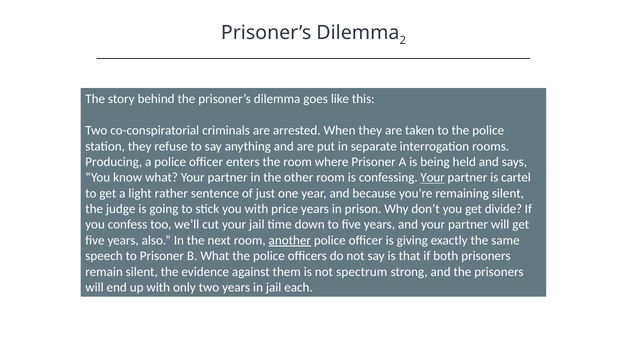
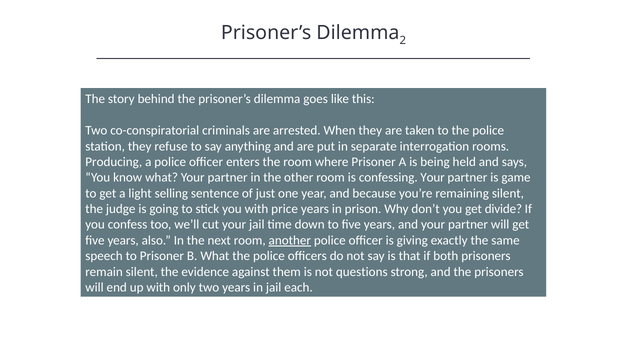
Your at (433, 177) underline: present -> none
cartel: cartel -> game
rather: rather -> selling
spectrum: spectrum -> questions
